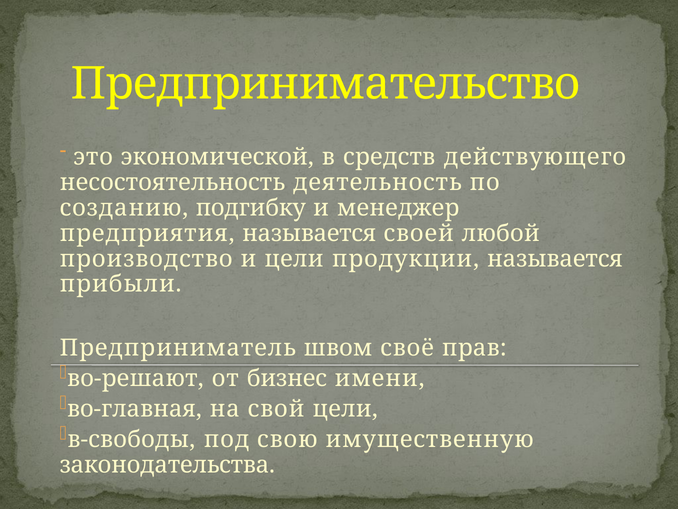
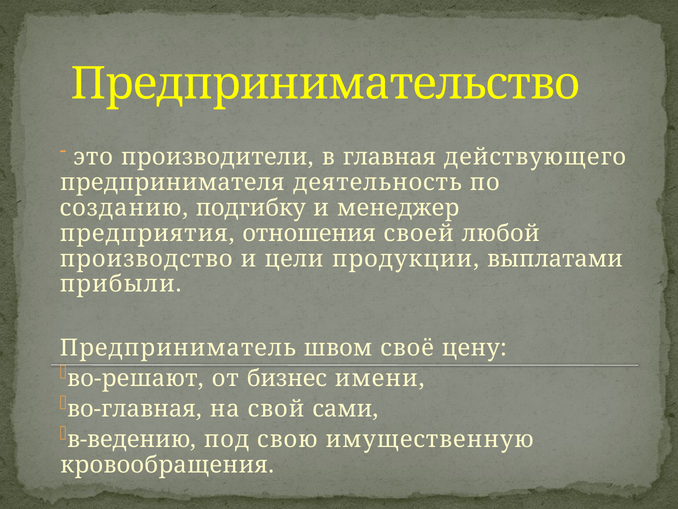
экономической: экономической -> производители
средств: средств -> главная
несостоятельность: несостоятельность -> предпринимателя
предприятия называется: называется -> отношения
продукции называется: называется -> выплатами
прав: прав -> цену
свой цели: цели -> сами
в-свободы: в-свободы -> в-ведению
законодательства: законодательства -> кровообращения
